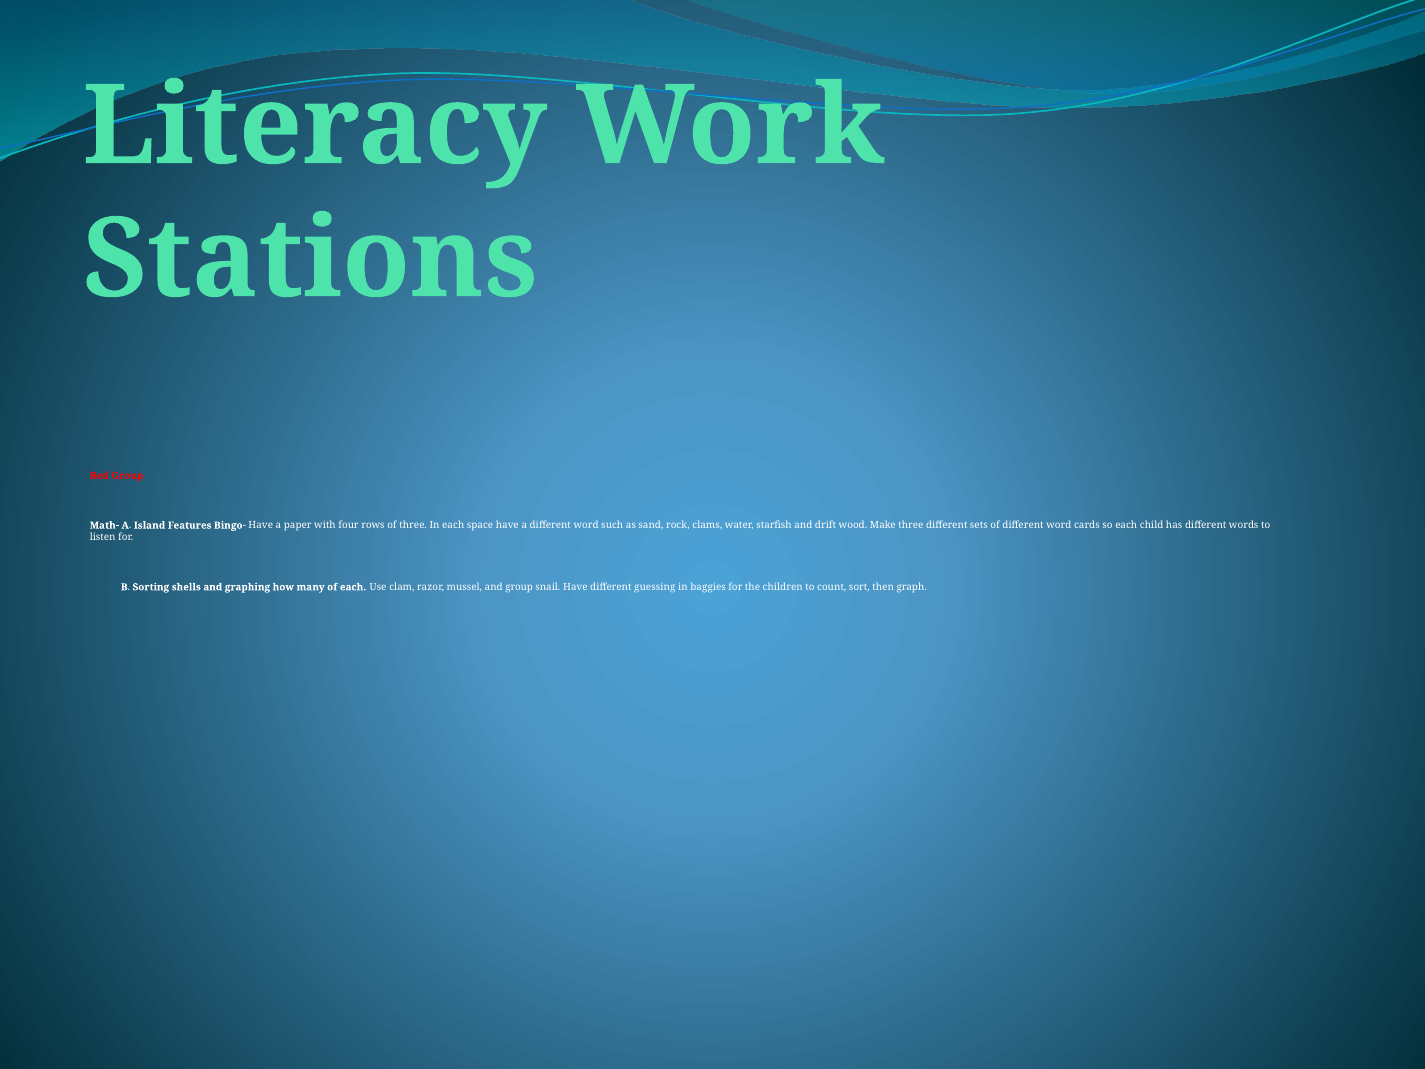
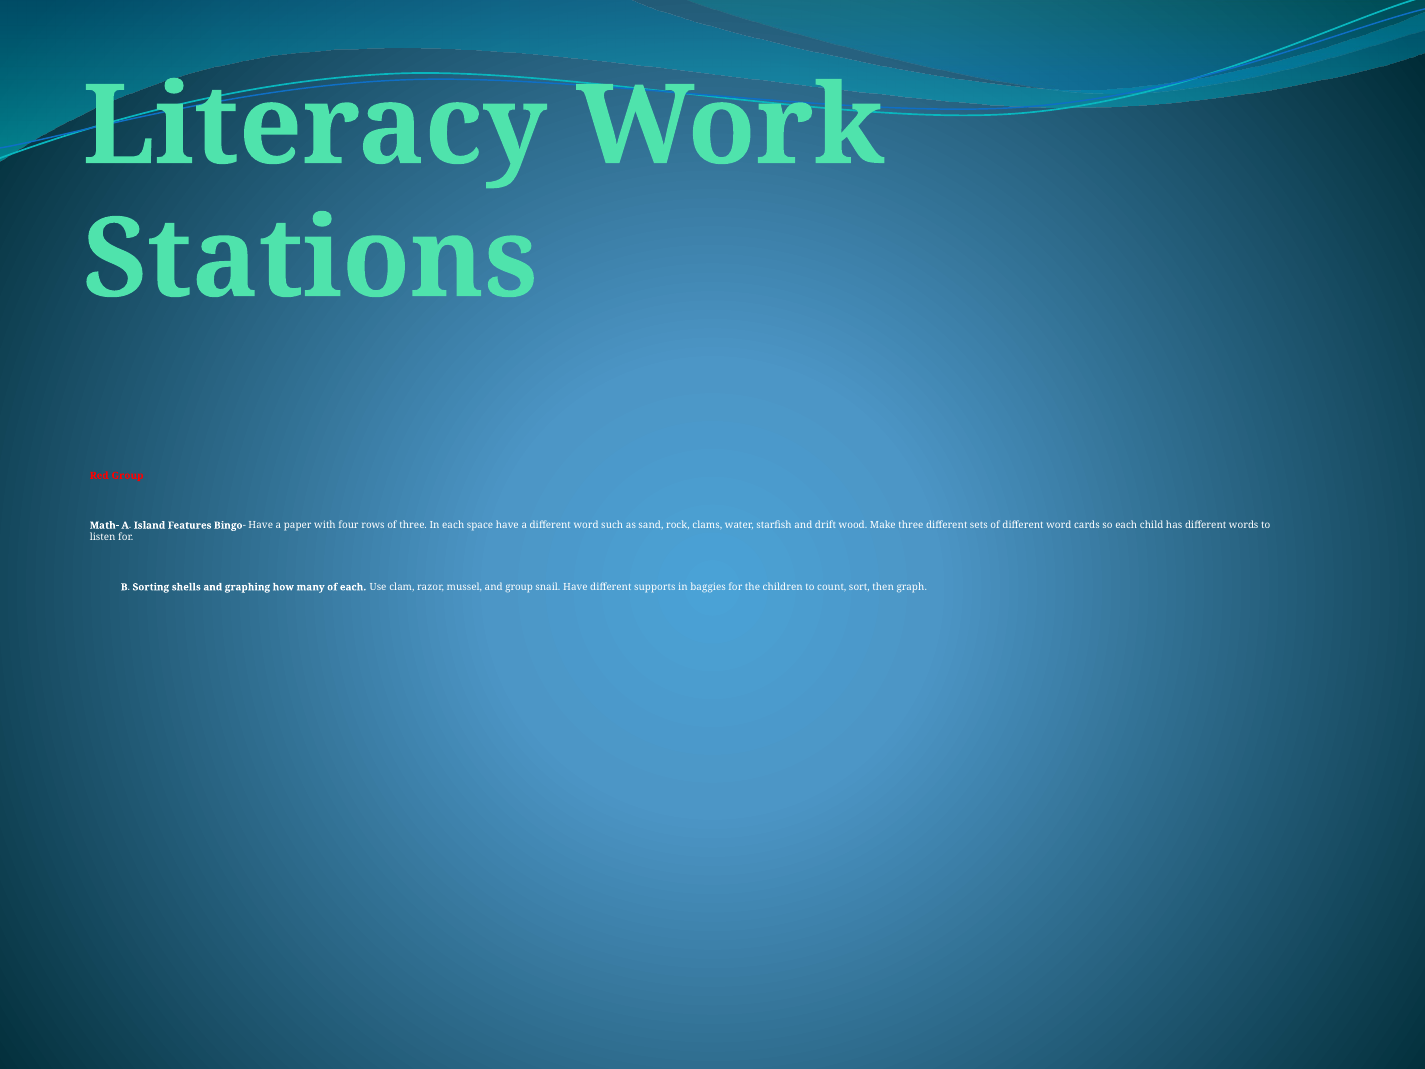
guessing: guessing -> supports
